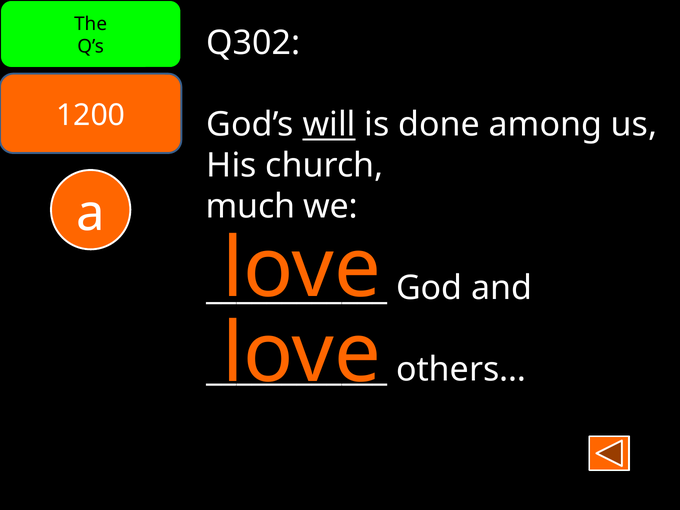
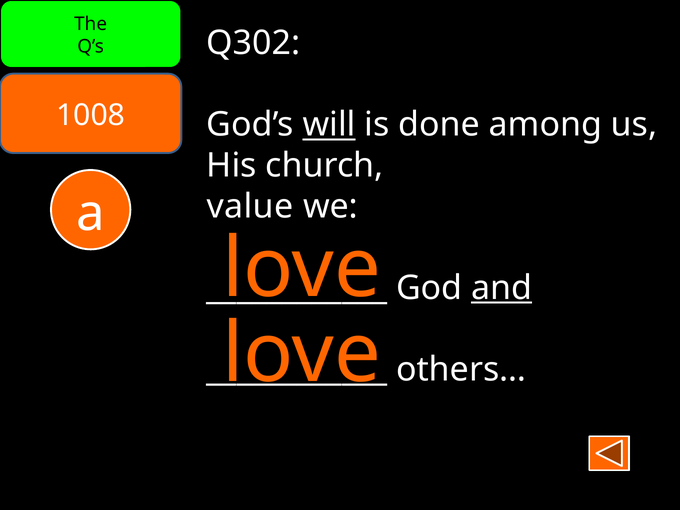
1200: 1200 -> 1008
much: much -> value
and underline: none -> present
